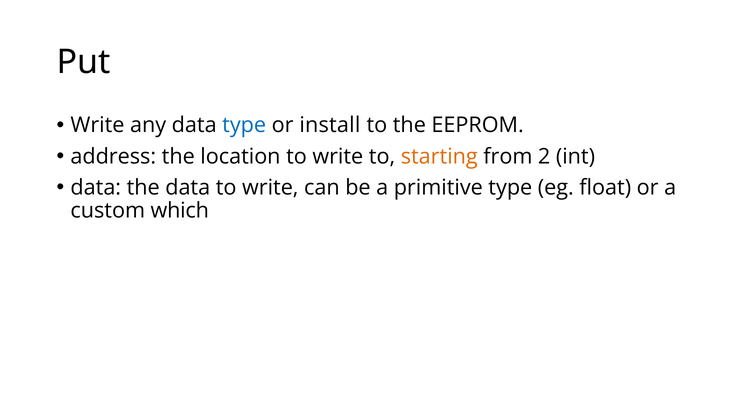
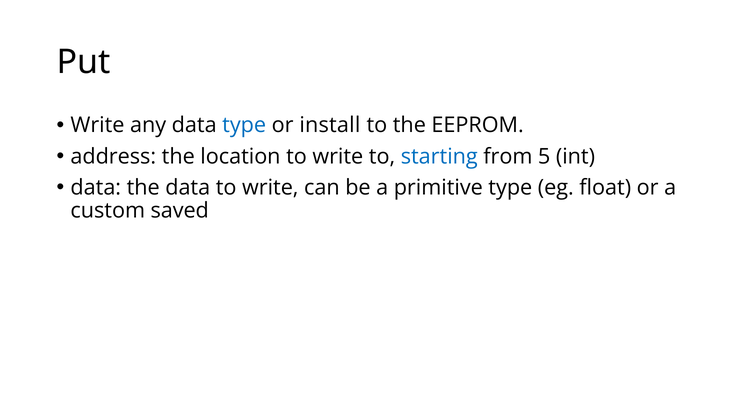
starting colour: orange -> blue
2: 2 -> 5
which: which -> saved
